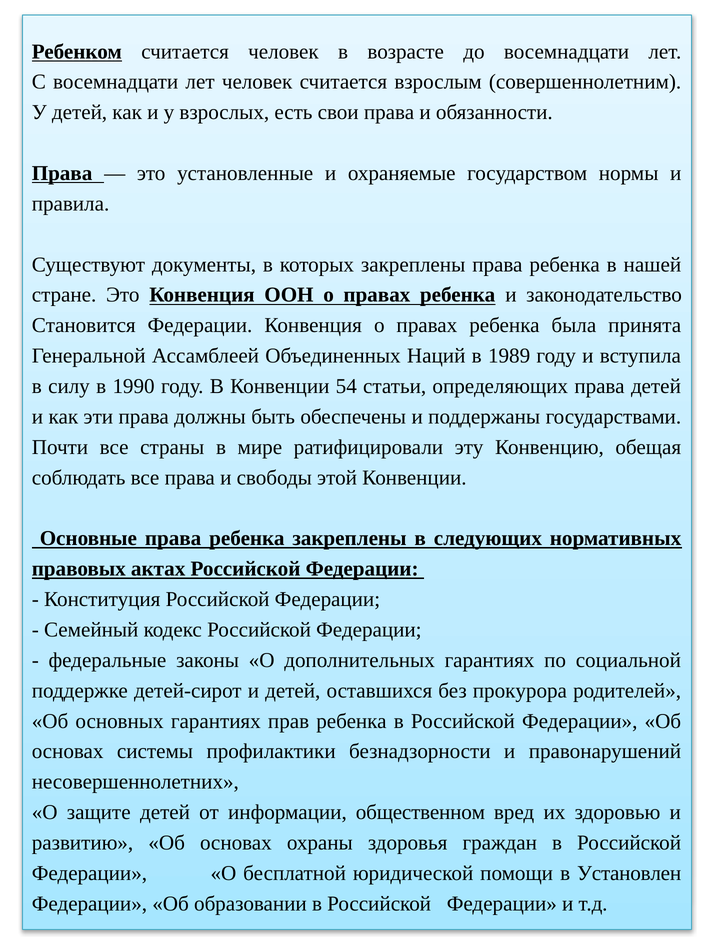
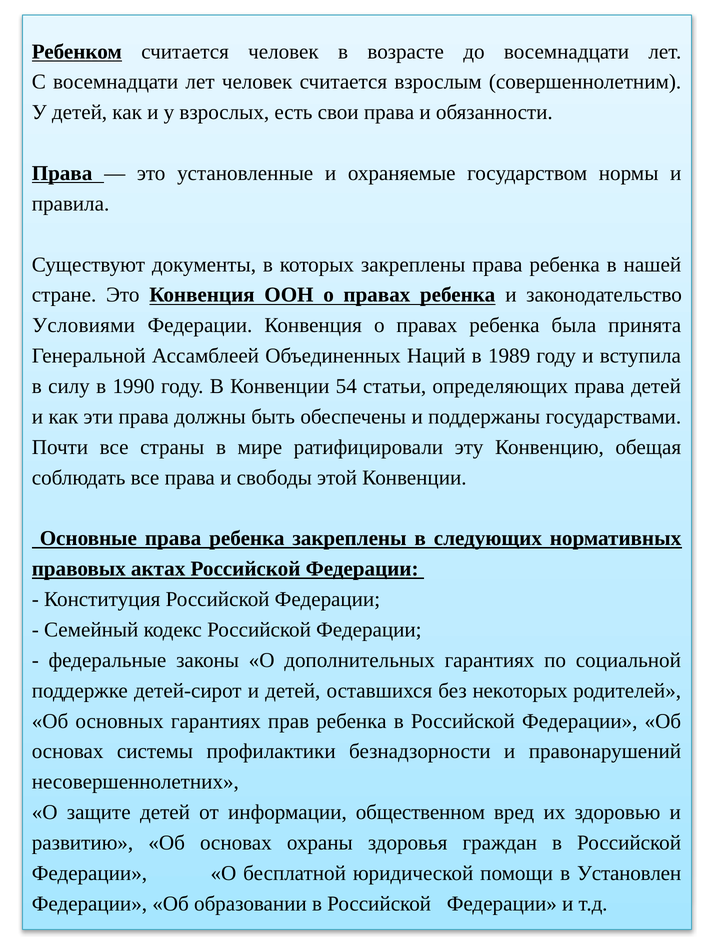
Становится: Становится -> Условиями
прокурора: прокурора -> некоторых
